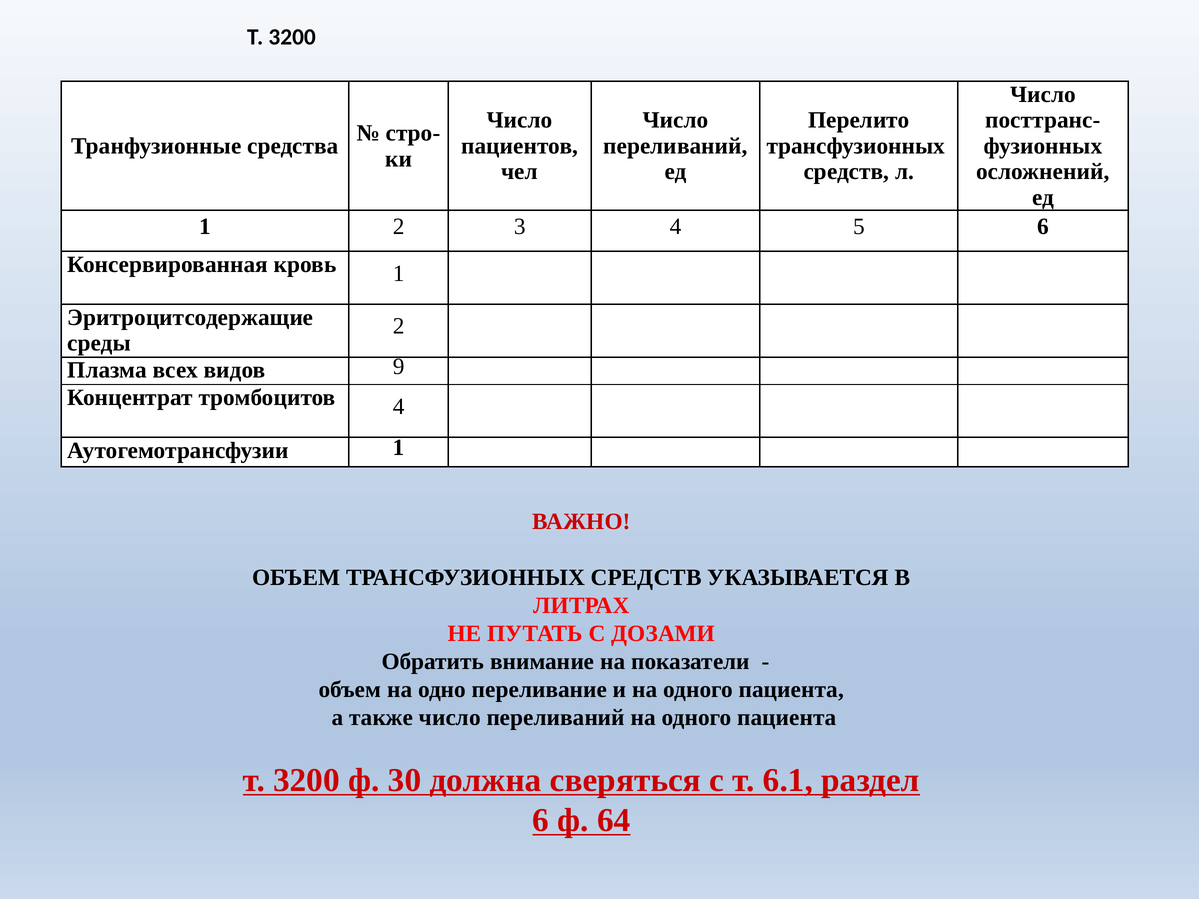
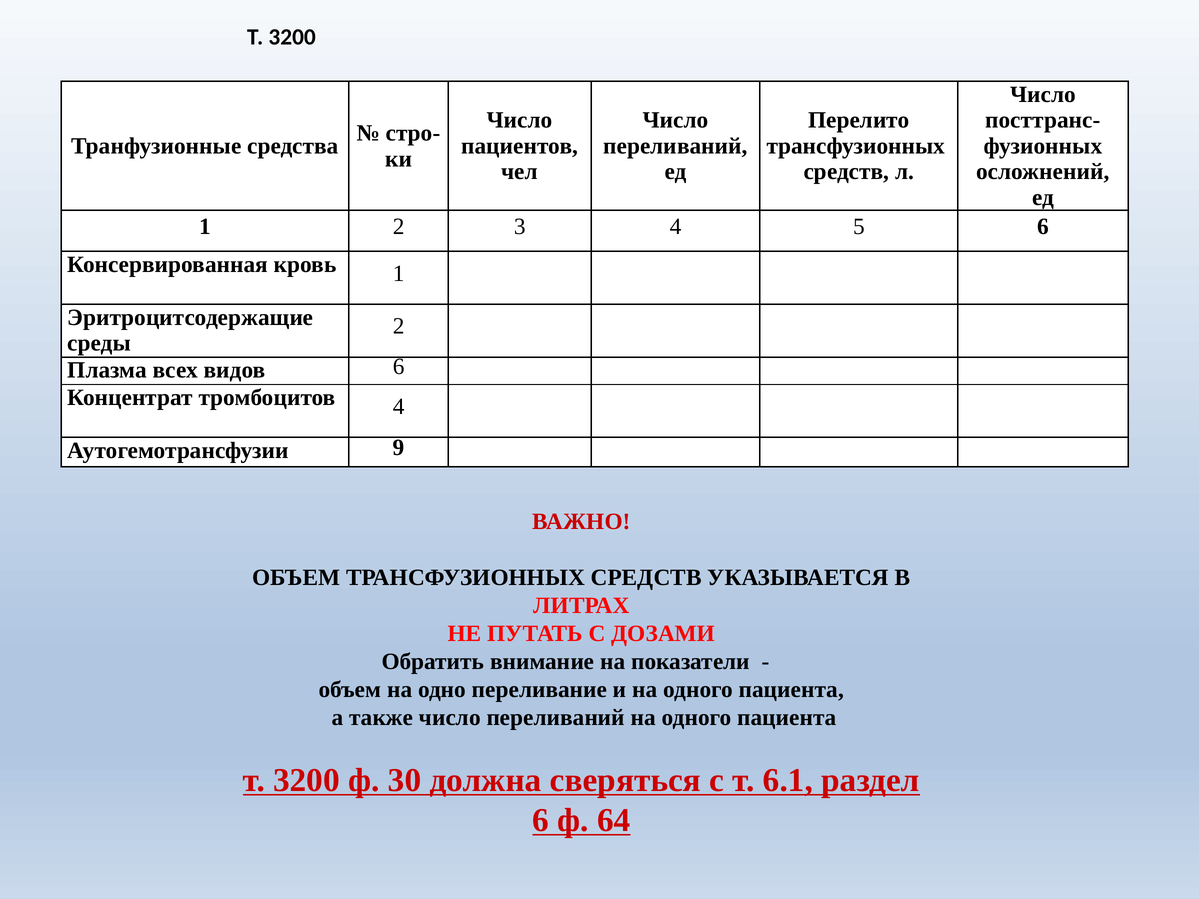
видов 9: 9 -> 6
Аутогемотрансфузии 1: 1 -> 9
